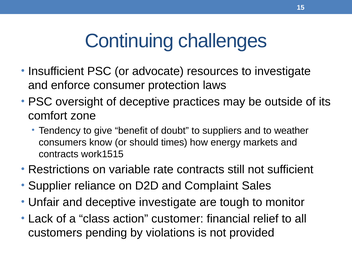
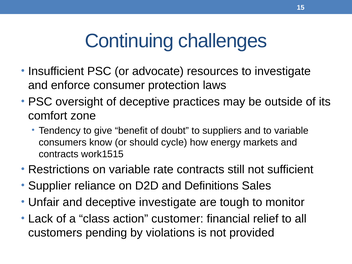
to weather: weather -> variable
times: times -> cycle
Complaint: Complaint -> Definitions
